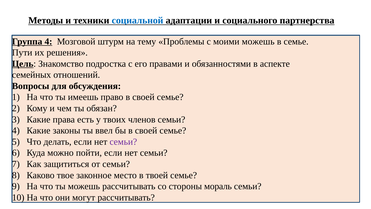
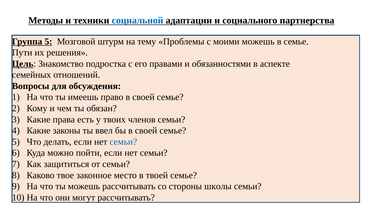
Группа 4: 4 -> 5
семьи at (123, 142) colour: purple -> blue
мораль: мораль -> школы
